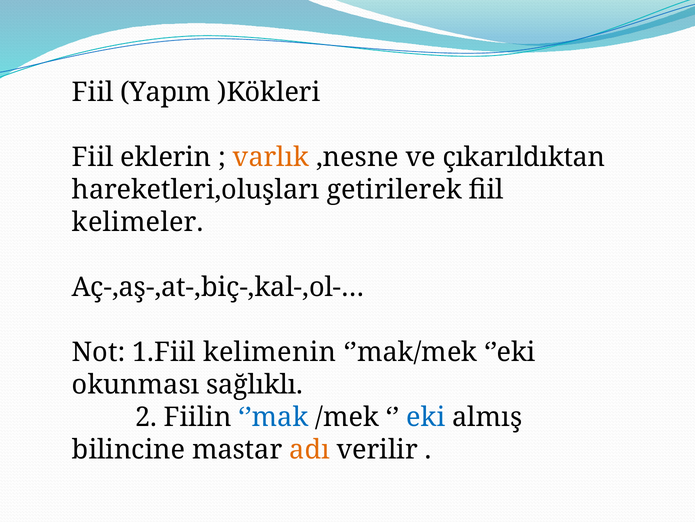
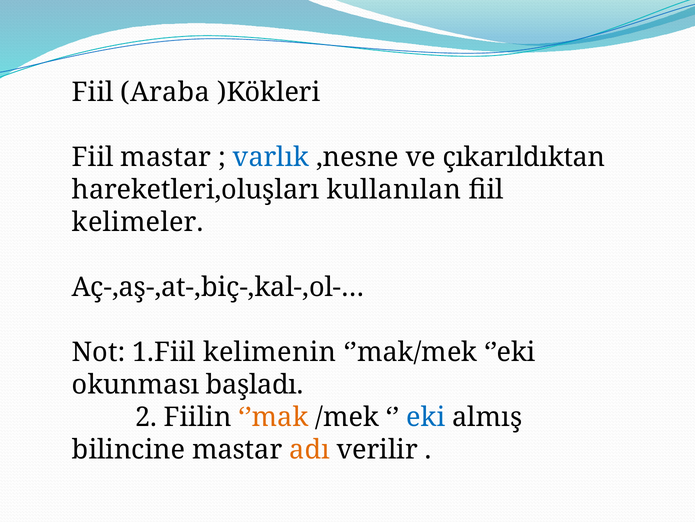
Yapım: Yapım -> Araba
Fiil eklerin: eklerin -> mastar
varlık colour: orange -> blue
getirilerek: getirilerek -> kullanılan
sağlıklı: sağlıklı -> başladı
’mak colour: blue -> orange
